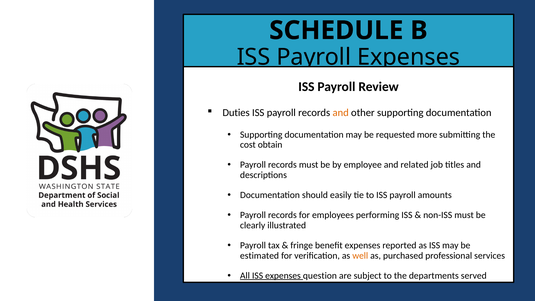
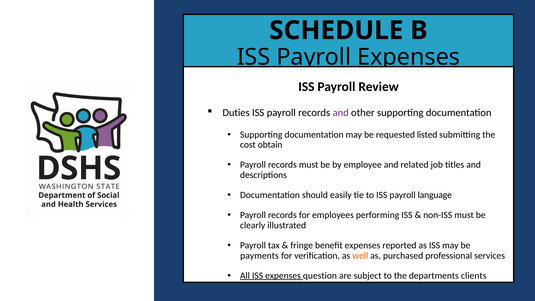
and at (341, 113) colour: orange -> purple
more: more -> listed
amounts: amounts -> language
estimated: estimated -> payments
served: served -> clients
